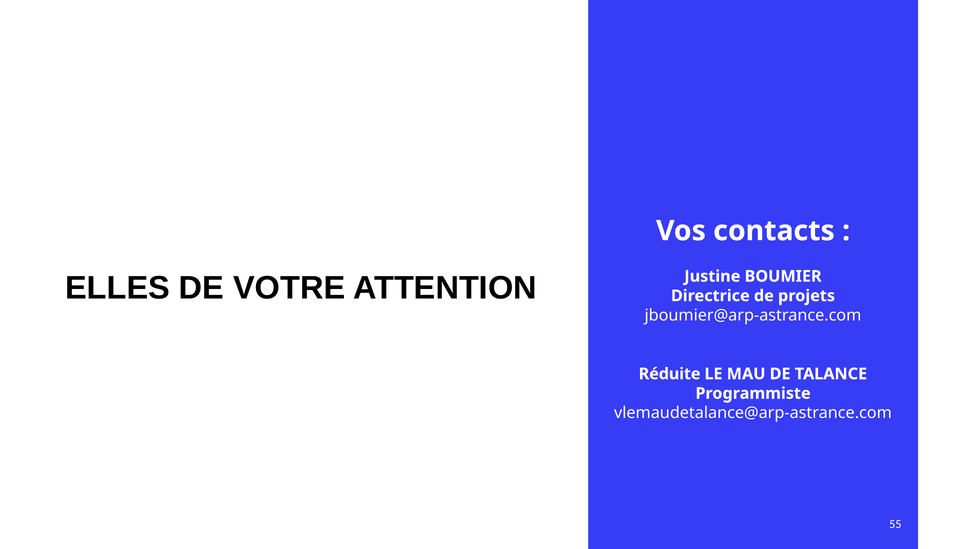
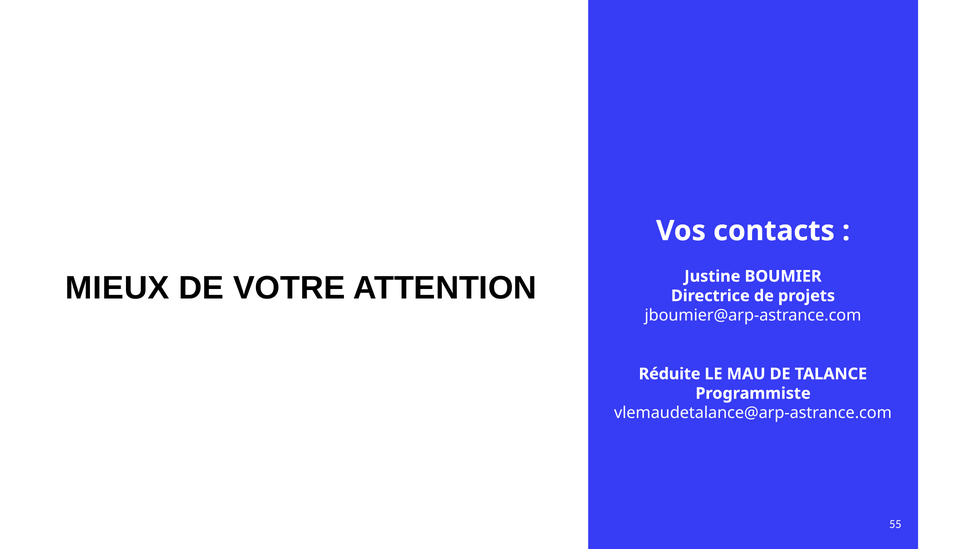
ELLES: ELLES -> MIEUX
